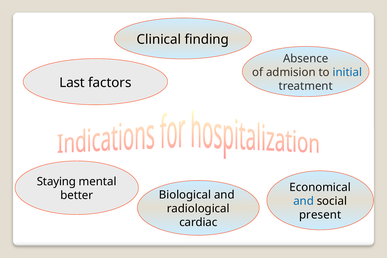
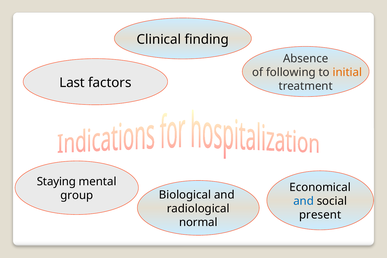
admision: admision -> following
initial colour: blue -> orange
better: better -> group
cardiac: cardiac -> normal
